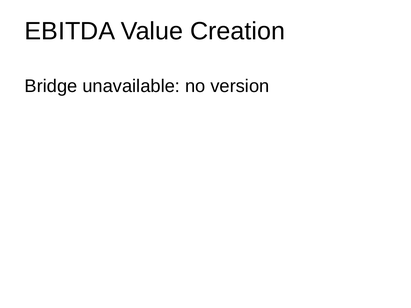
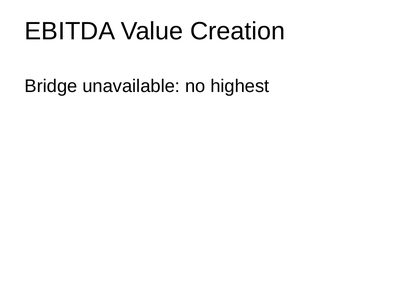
version: version -> highest
